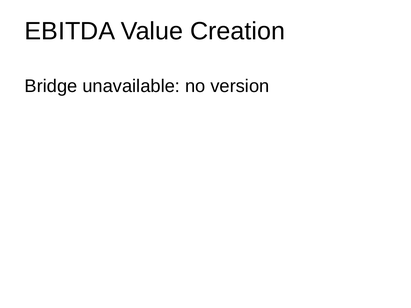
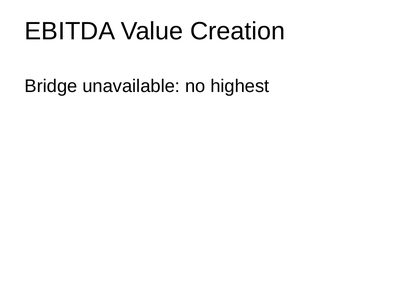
version: version -> highest
